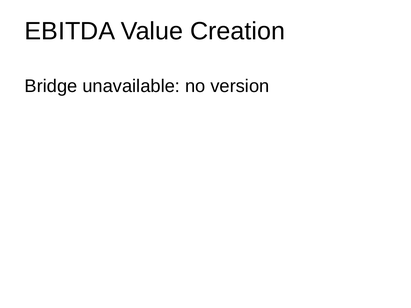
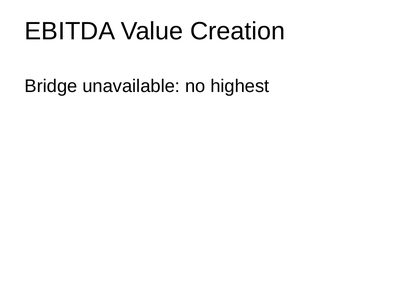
version: version -> highest
